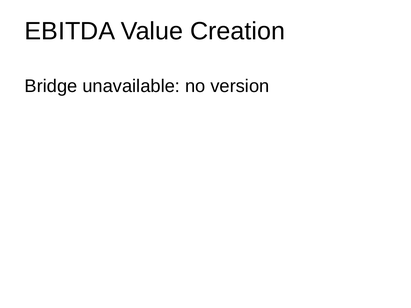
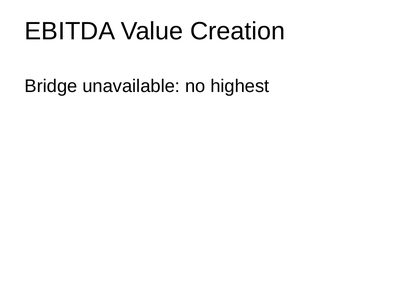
version: version -> highest
